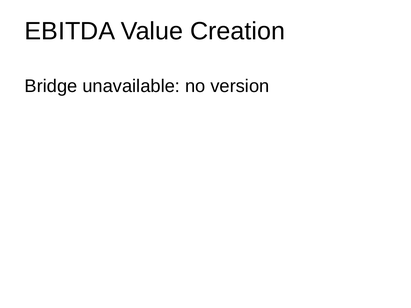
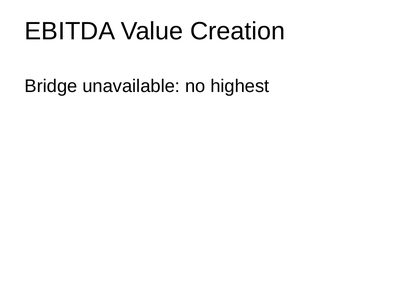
version: version -> highest
